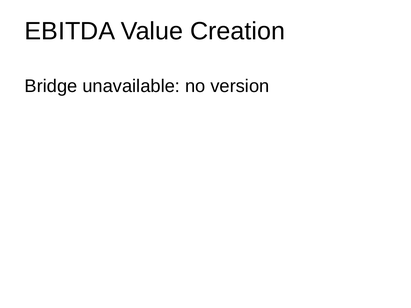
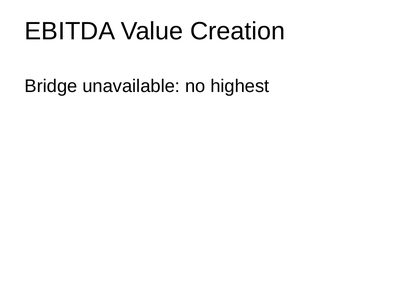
version: version -> highest
